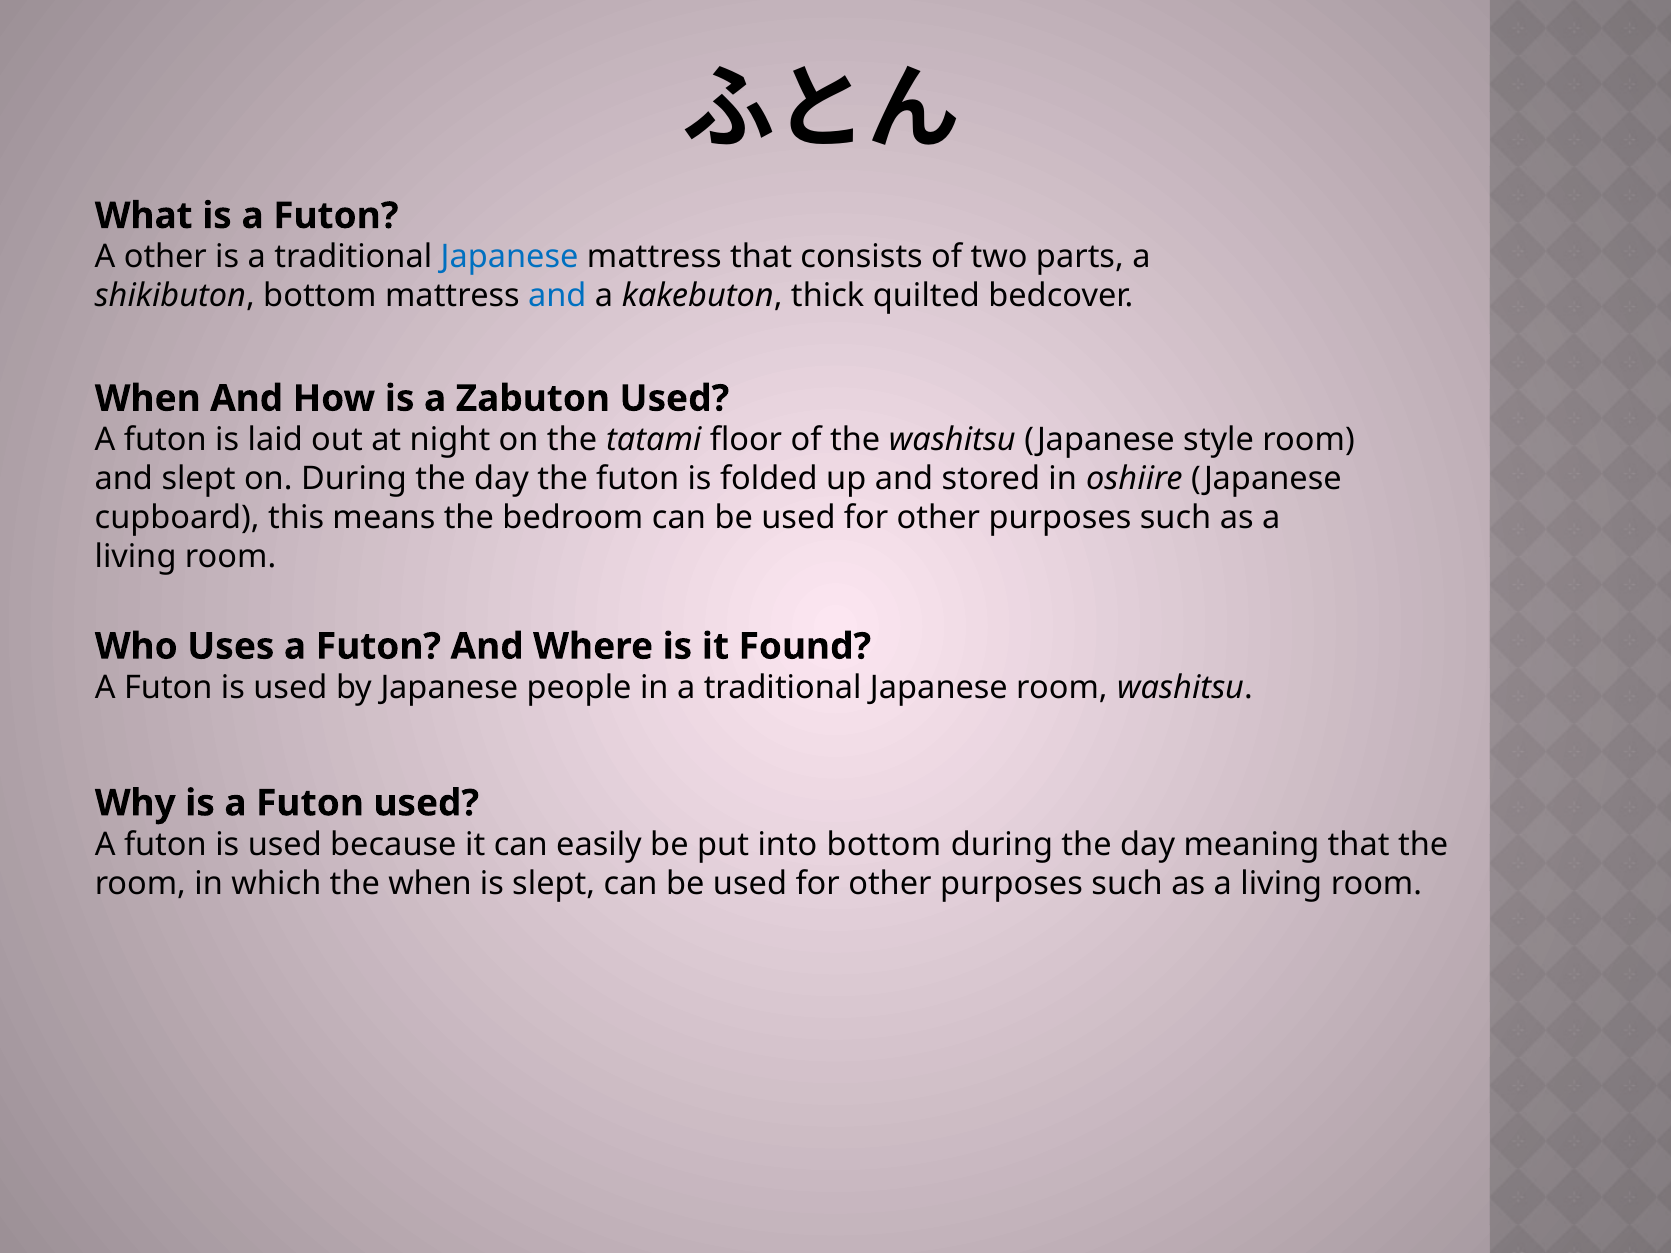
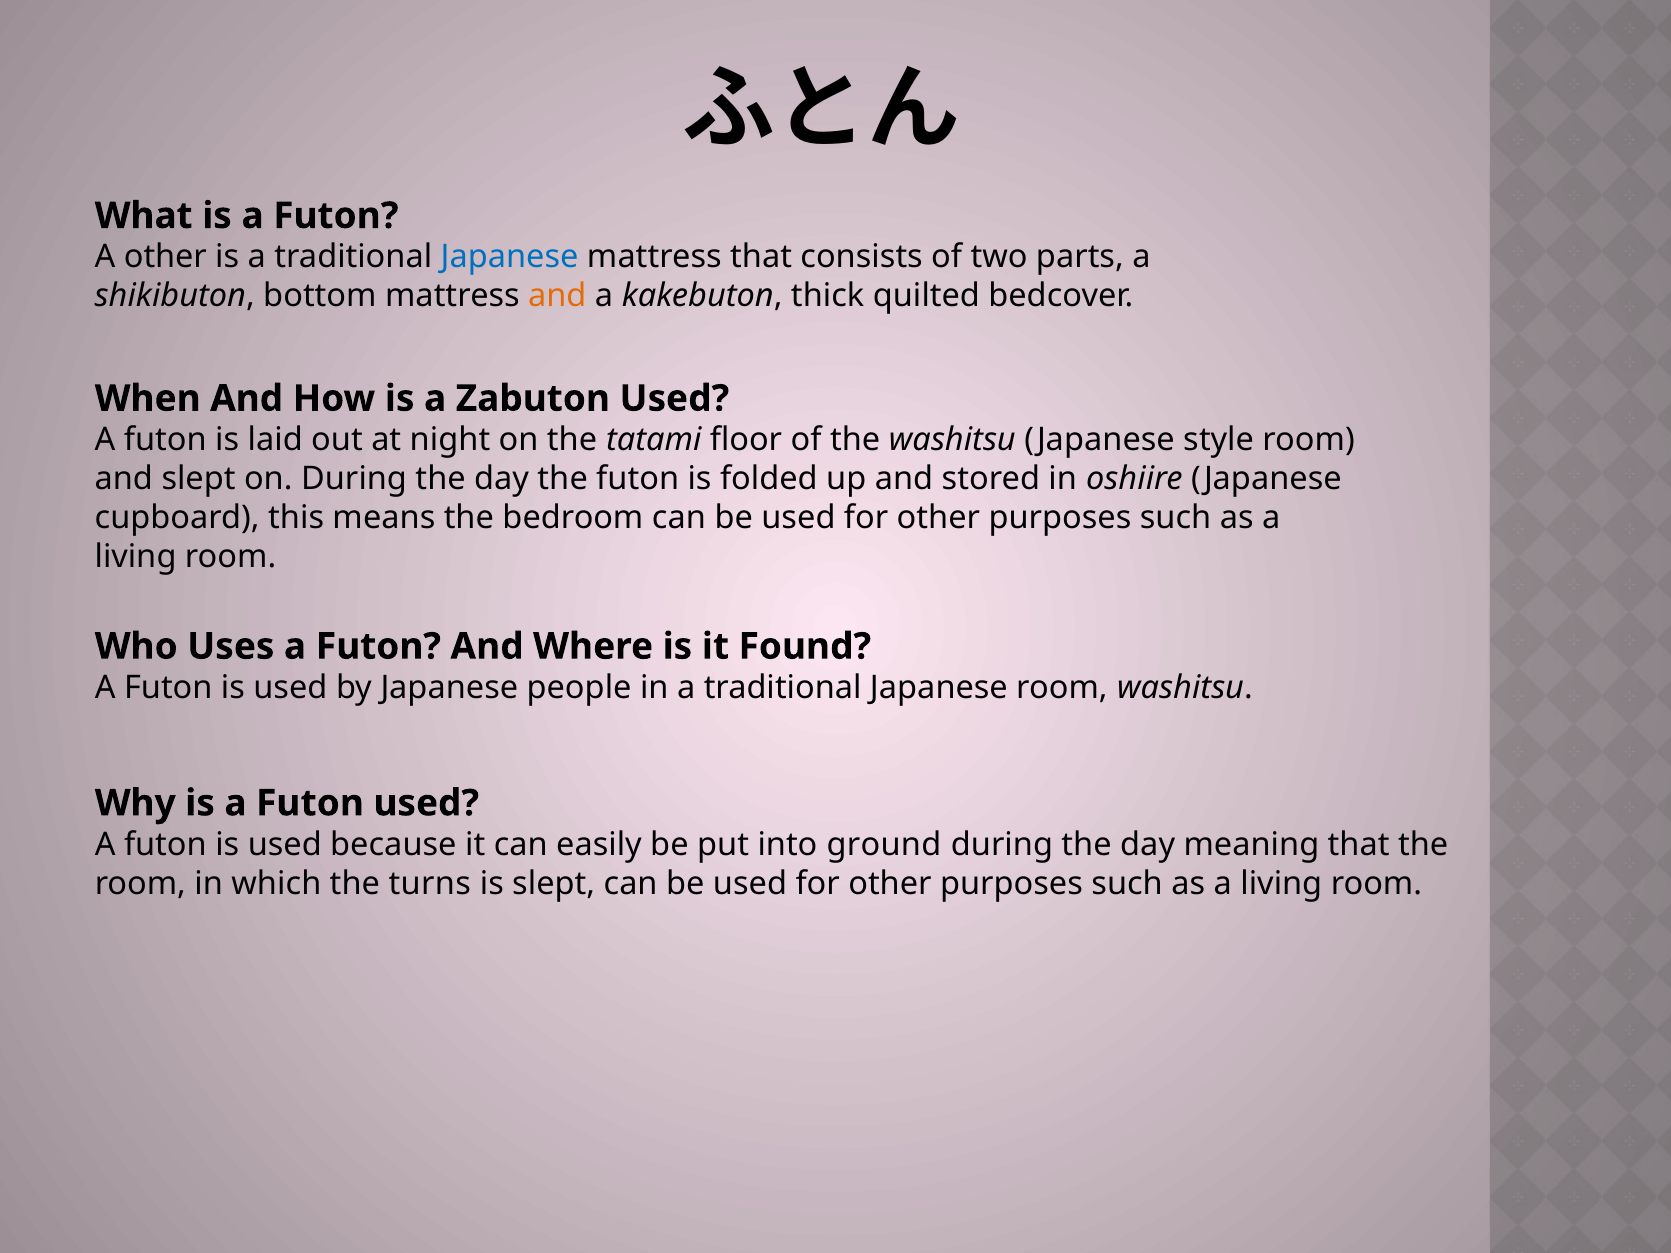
and at (557, 296) colour: blue -> orange
into bottom: bottom -> ground
the when: when -> turns
